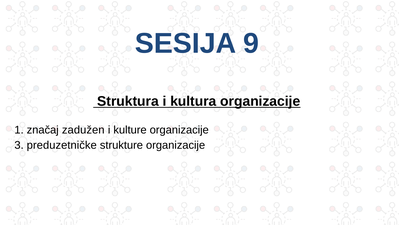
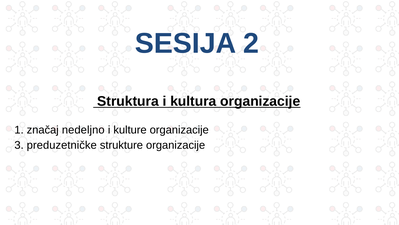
9: 9 -> 2
zadužen: zadužen -> nedeljno
